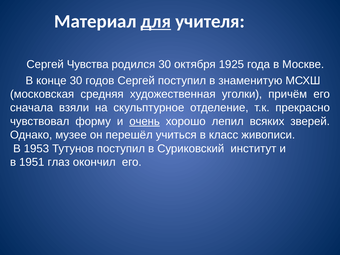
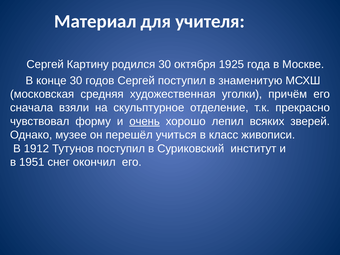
для underline: present -> none
Чувства: Чувства -> Картину
1953: 1953 -> 1912
глаз: глаз -> снег
